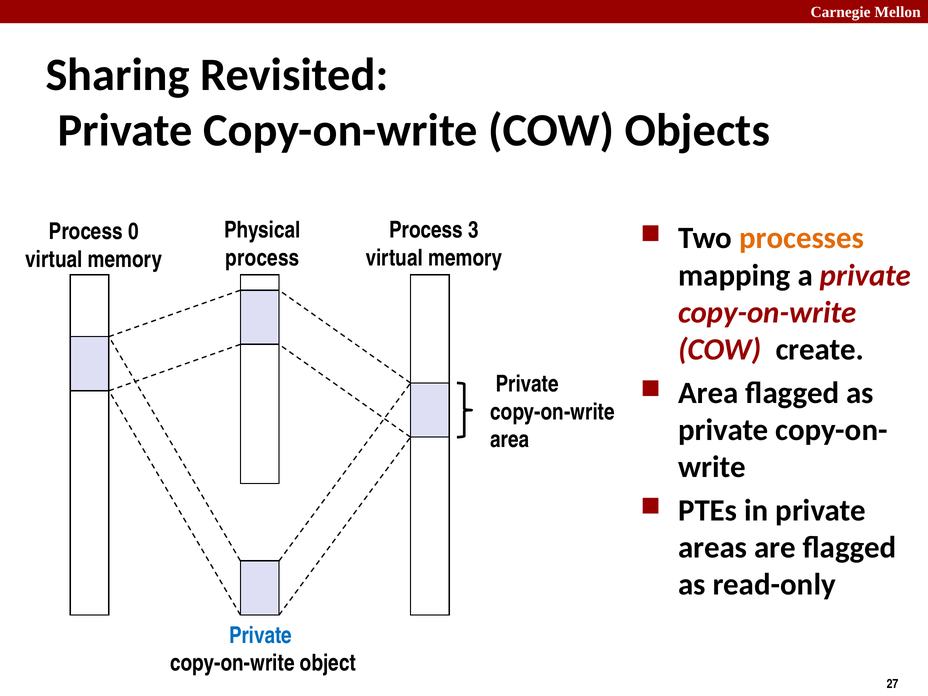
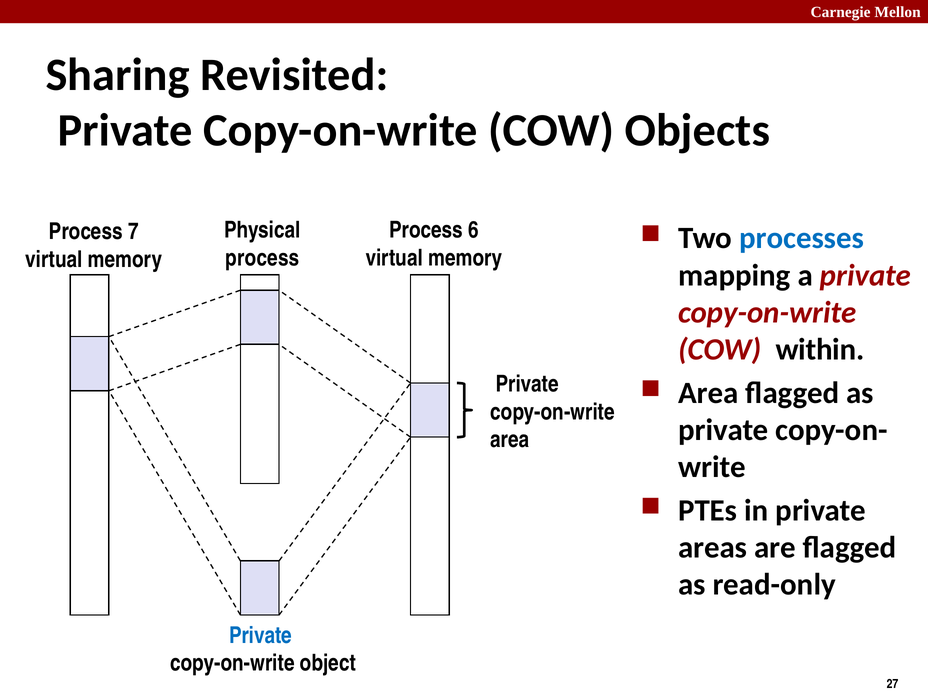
3: 3 -> 6
0: 0 -> 7
processes colour: orange -> blue
create: create -> within
